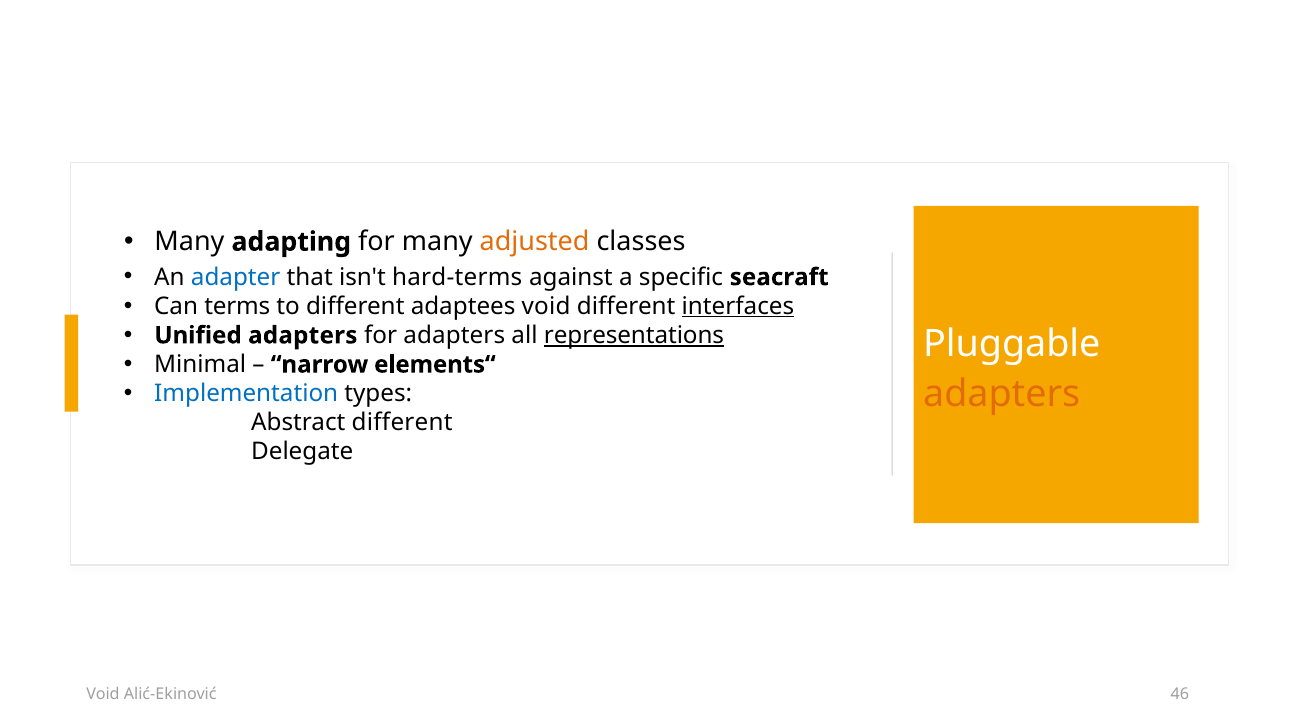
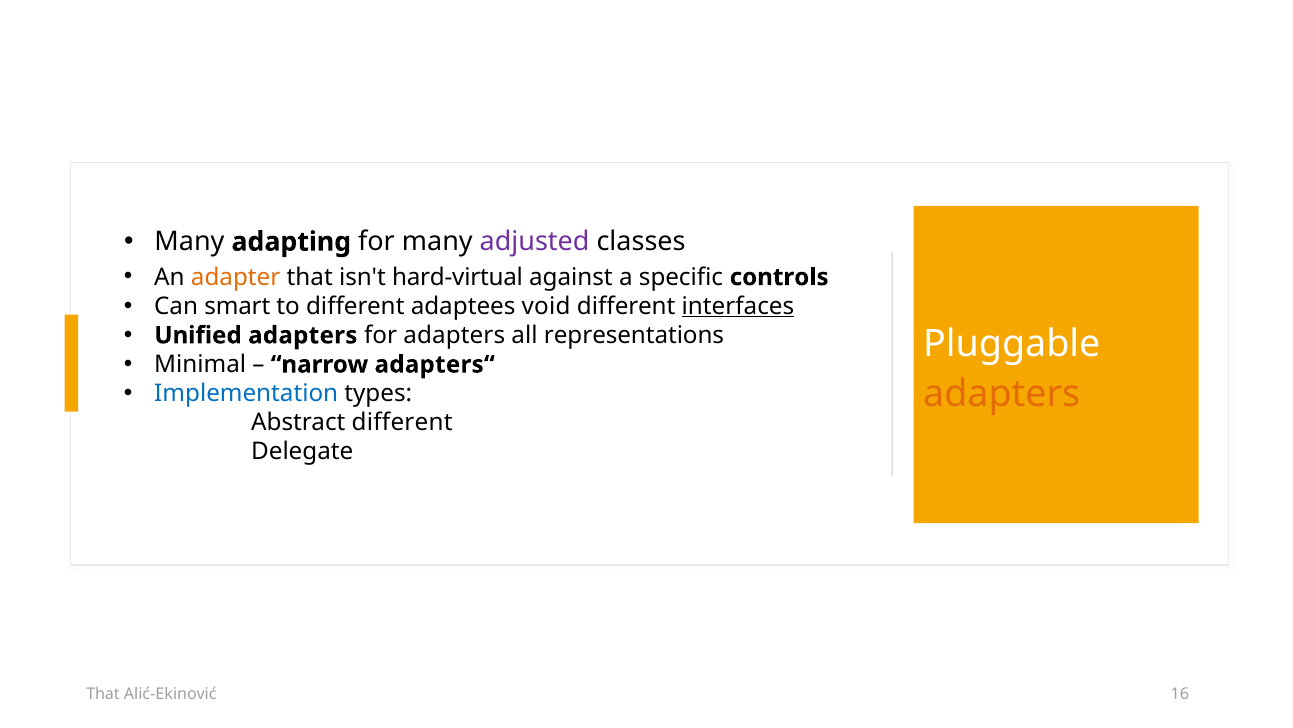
adjusted colour: orange -> purple
adapter colour: blue -> orange
hard-terms: hard-terms -> hard-virtual
seacraft: seacraft -> controls
terms: terms -> smart
representations underline: present -> none
elements“: elements“ -> adapters“
Void at (103, 694): Void -> That
46: 46 -> 16
